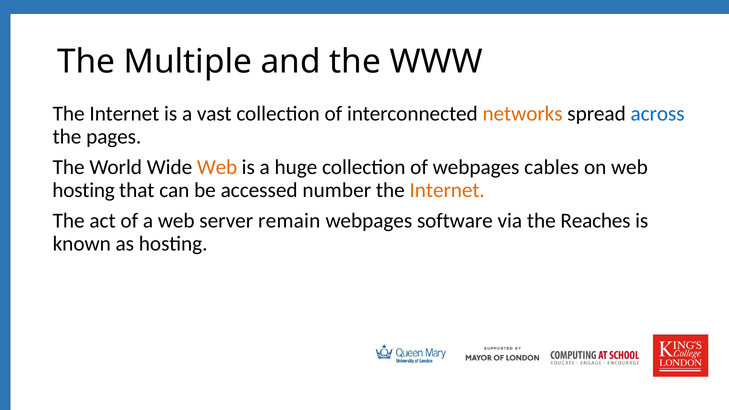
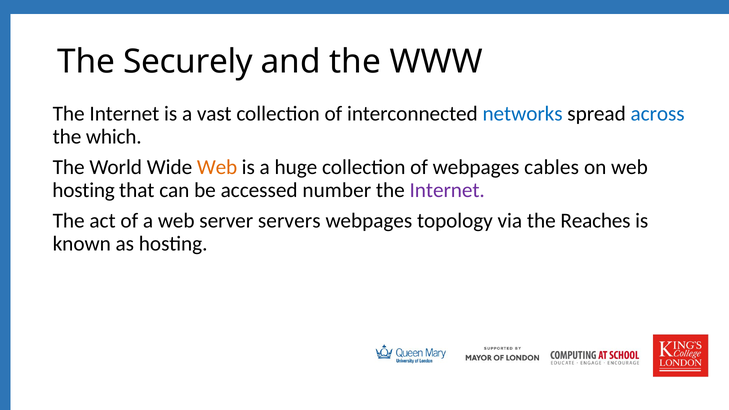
Multiple: Multiple -> Securely
networks colour: orange -> blue
pages: pages -> which
Internet at (447, 190) colour: orange -> purple
remain: remain -> servers
software: software -> topology
